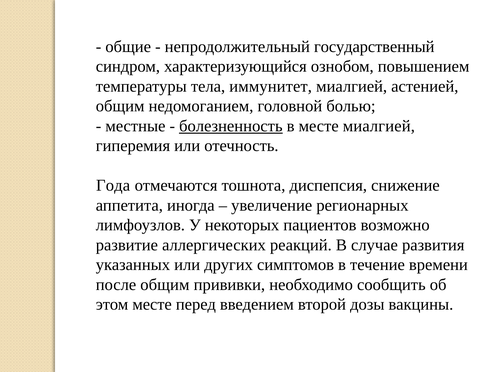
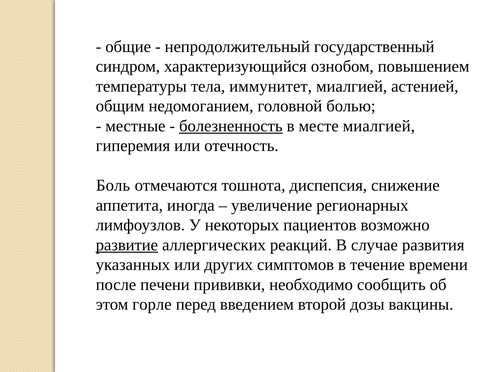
Года: Года -> Боль
развитие underline: none -> present
после общим: общим -> печени
этом месте: месте -> горле
